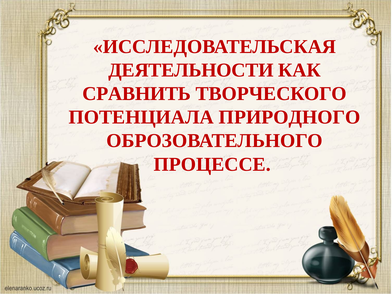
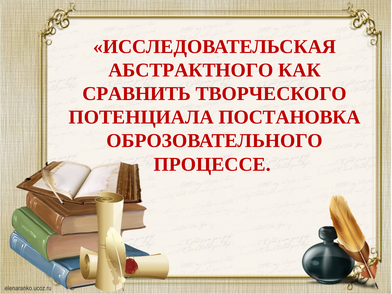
ДЕЯТЕЛЬНОСТИ: ДЕЯТЕЛЬНОСТИ -> АБСТРАКТНОГО
ПРИРОДНОГО: ПРИРОДНОГО -> ПОСТАНОВКА
